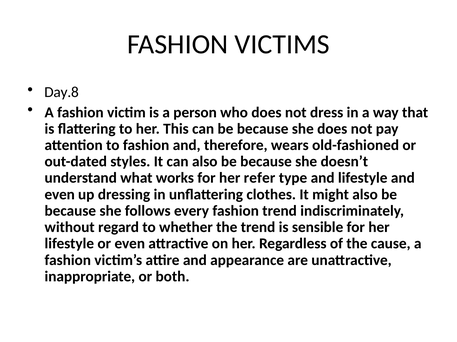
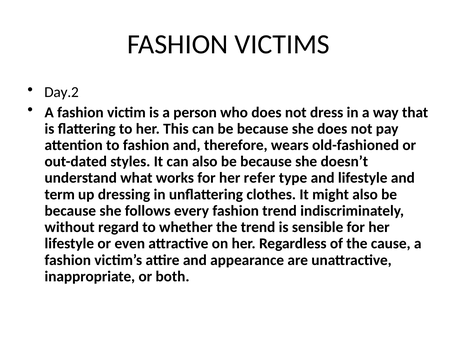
Day.8: Day.8 -> Day.2
even at (60, 195): even -> term
